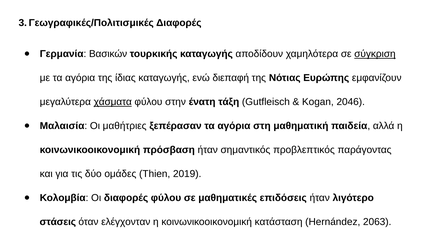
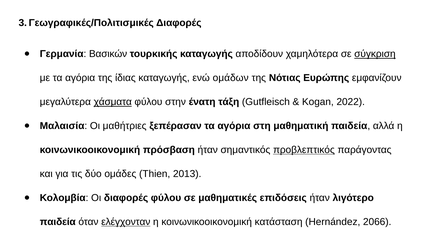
διεπαφή: διεπαφή -> ομάδων
2046: 2046 -> 2022
προβλεπτικός underline: none -> present
2019: 2019 -> 2013
στάσεις at (58, 222): στάσεις -> παιδεία
ελέγχονταν underline: none -> present
2063: 2063 -> 2066
